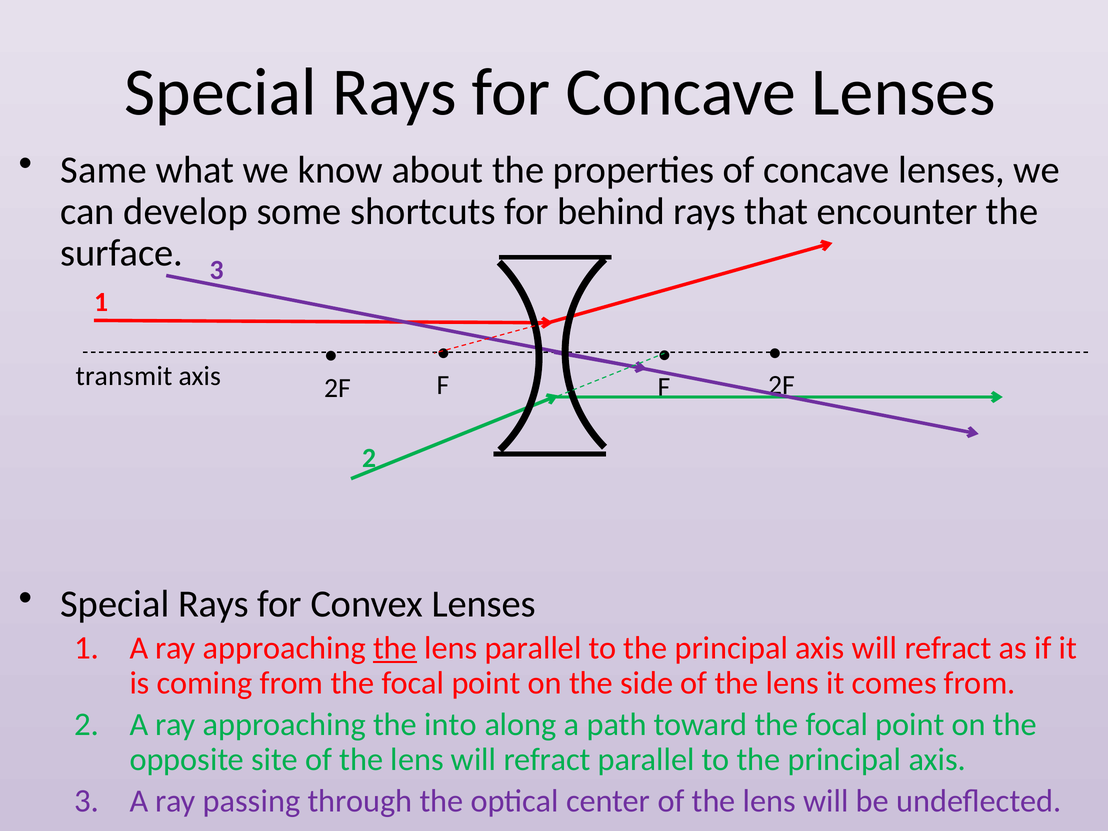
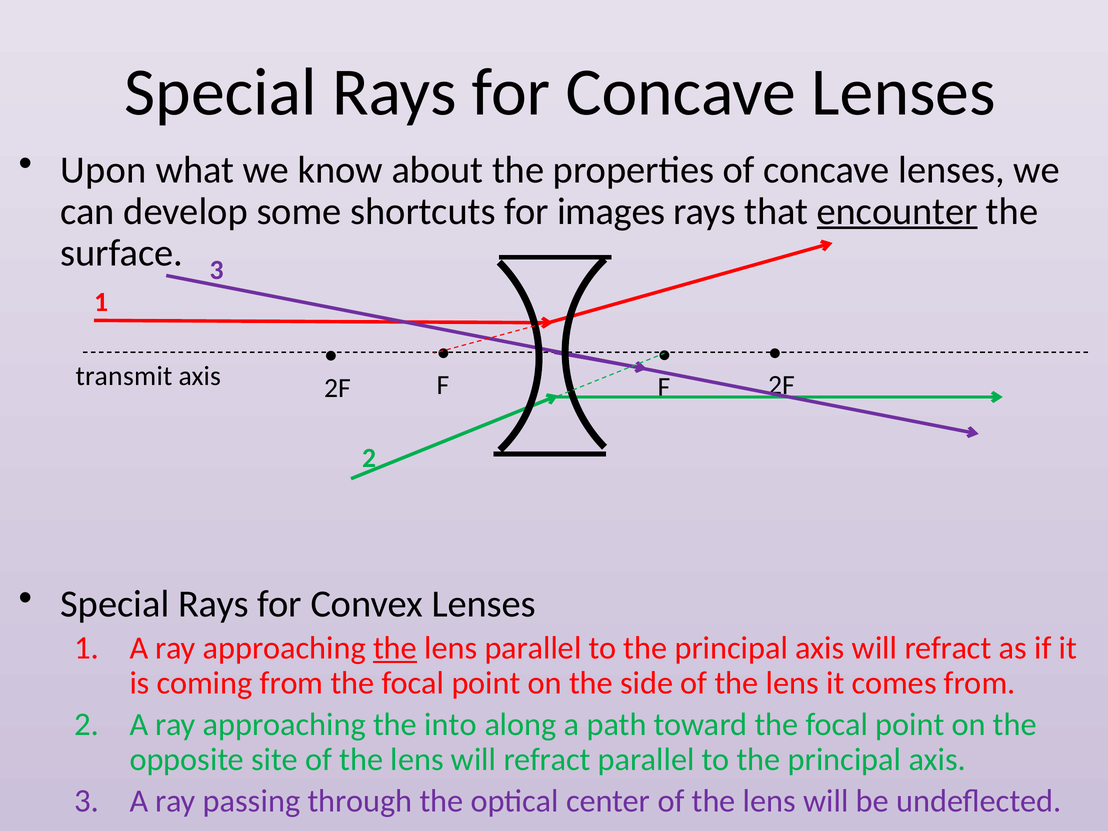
Same: Same -> Upon
behind: behind -> images
encounter underline: none -> present
